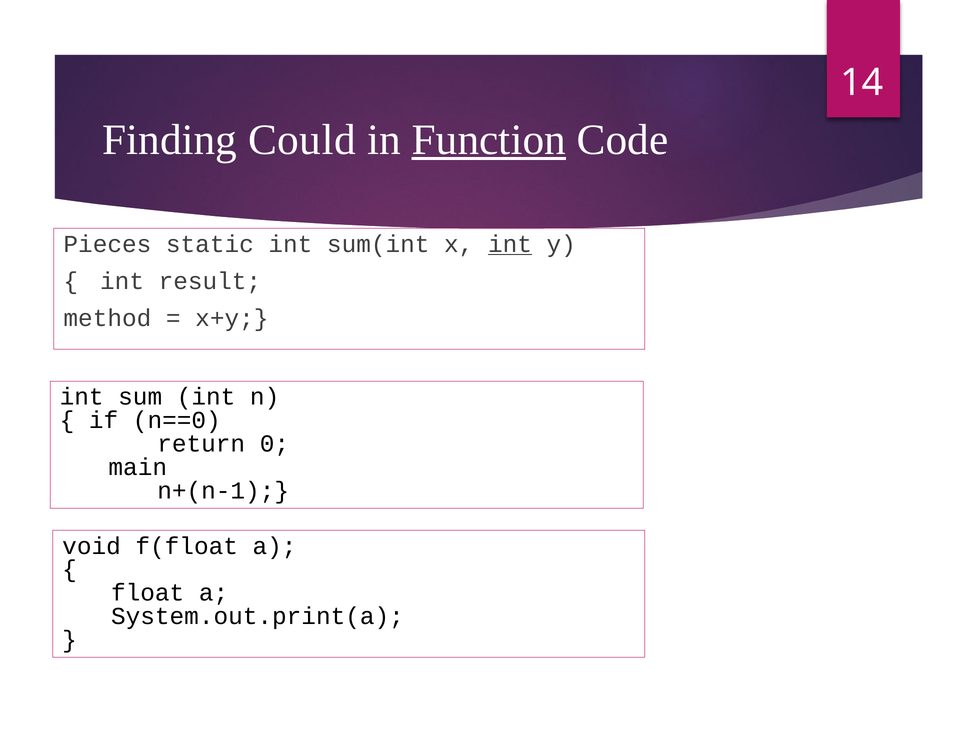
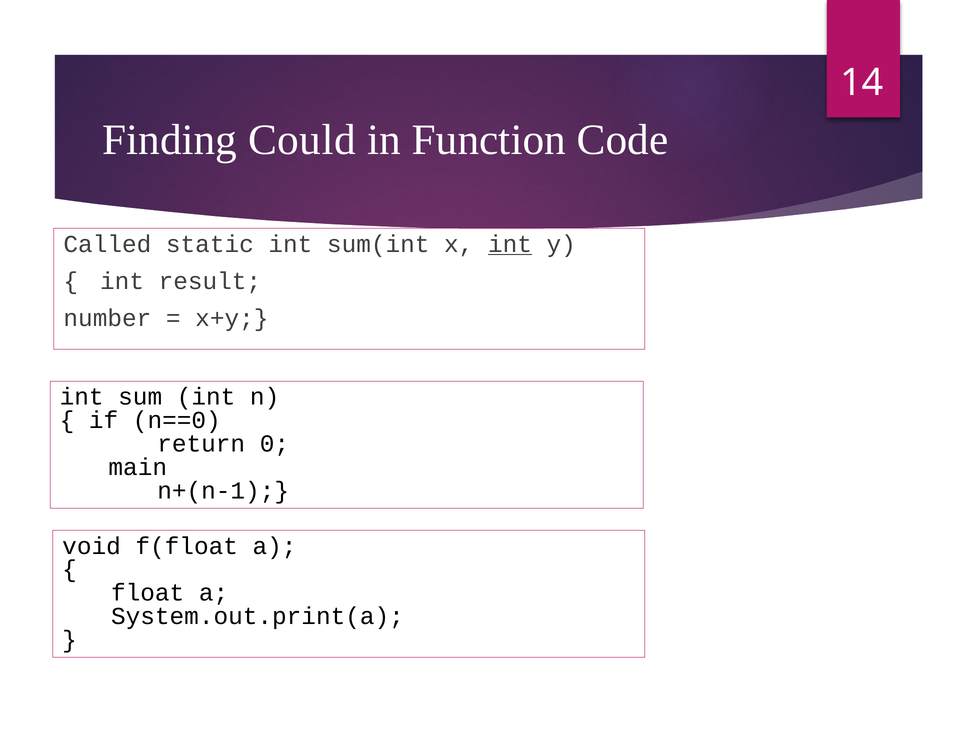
Function underline: present -> none
Pieces: Pieces -> Called
method: method -> number
